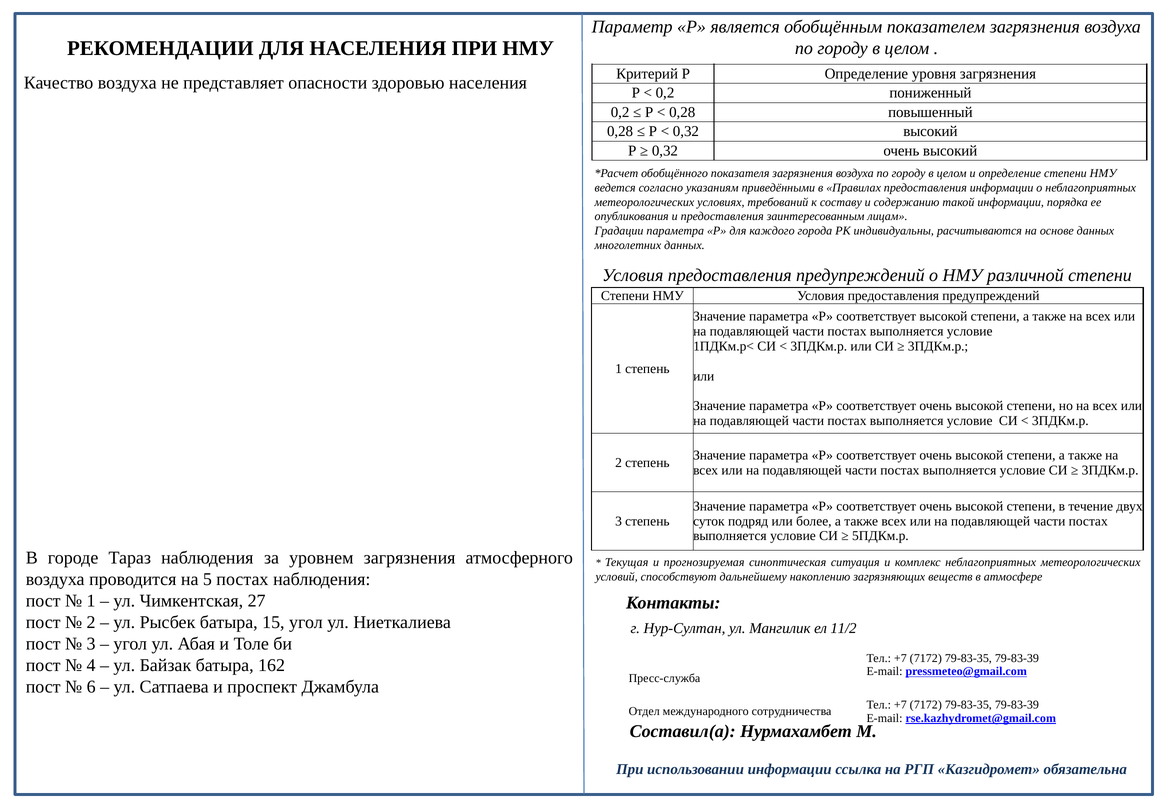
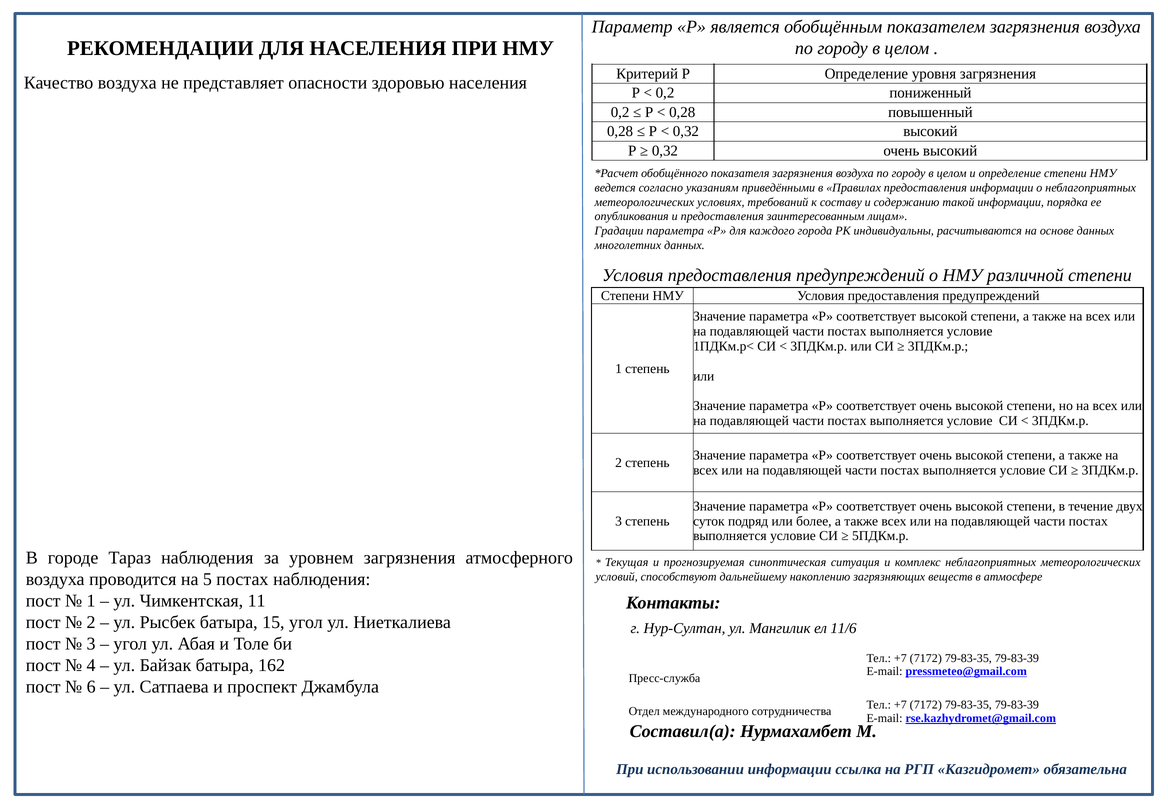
27: 27 -> 11
11/2: 11/2 -> 11/6
